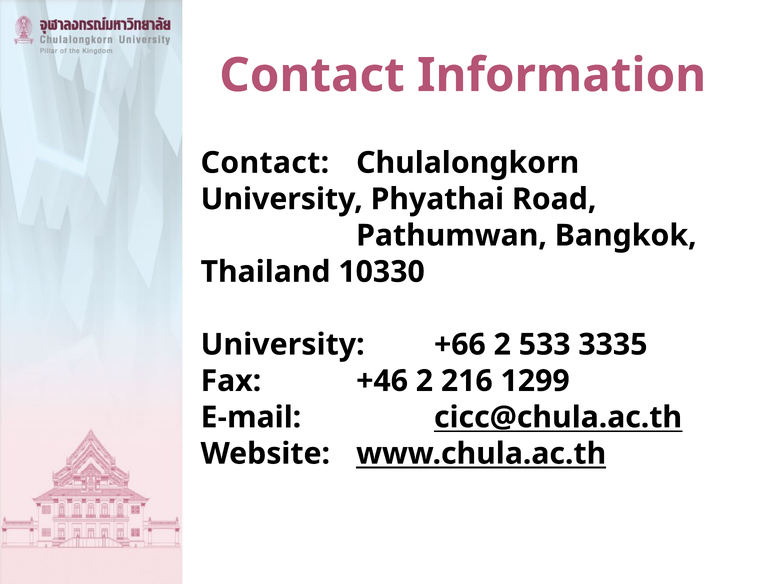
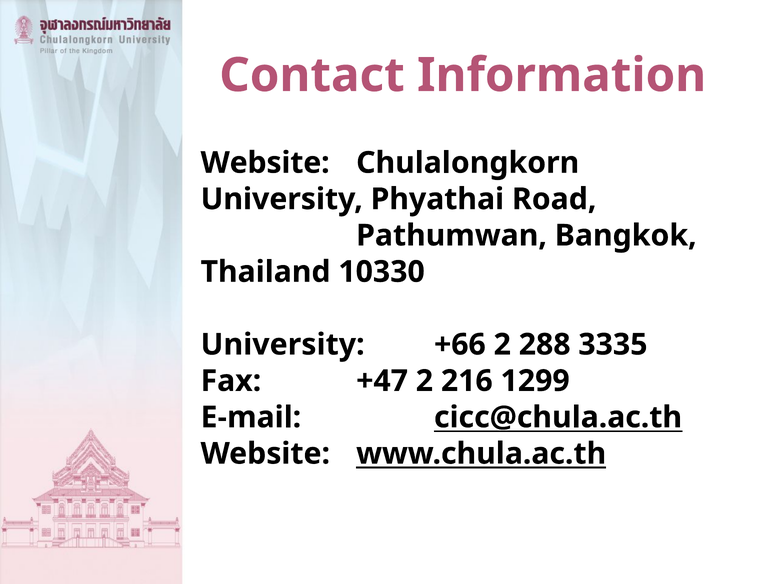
Contact at (265, 163): Contact -> Website
533: 533 -> 288
+46: +46 -> +47
